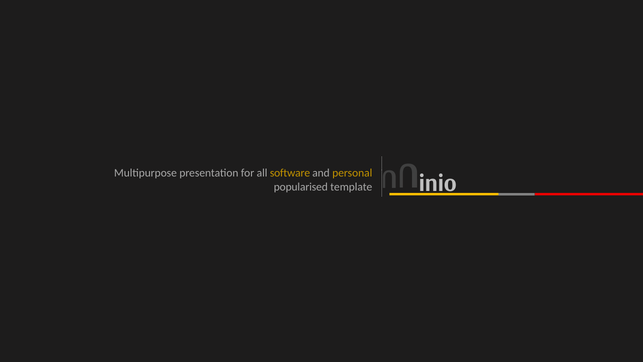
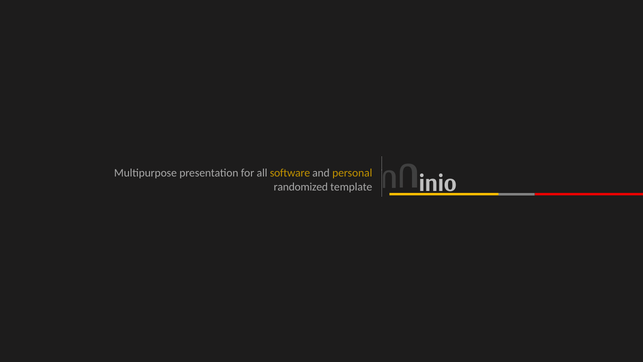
popularised: popularised -> randomized
